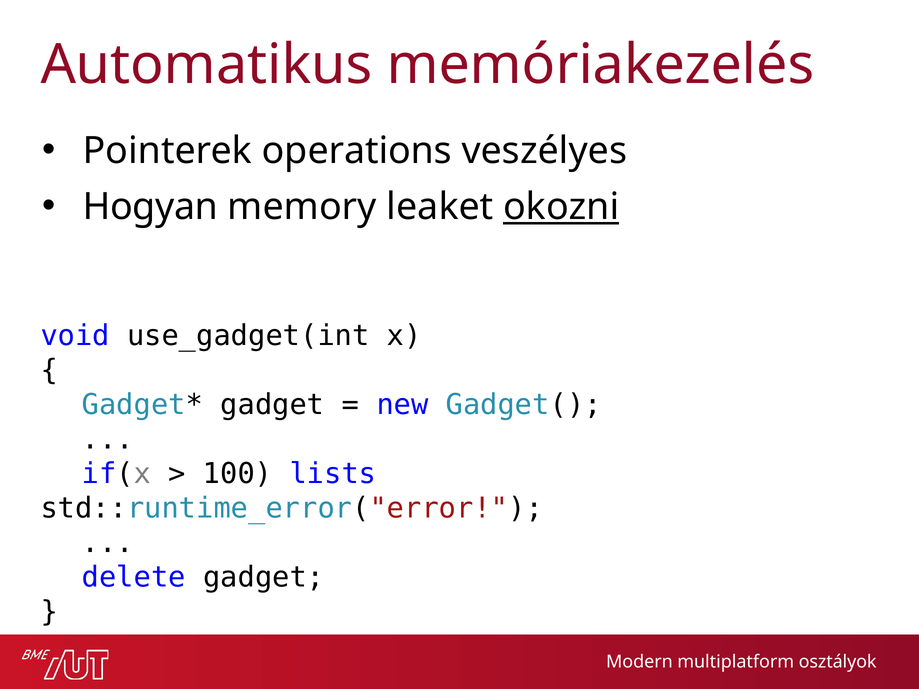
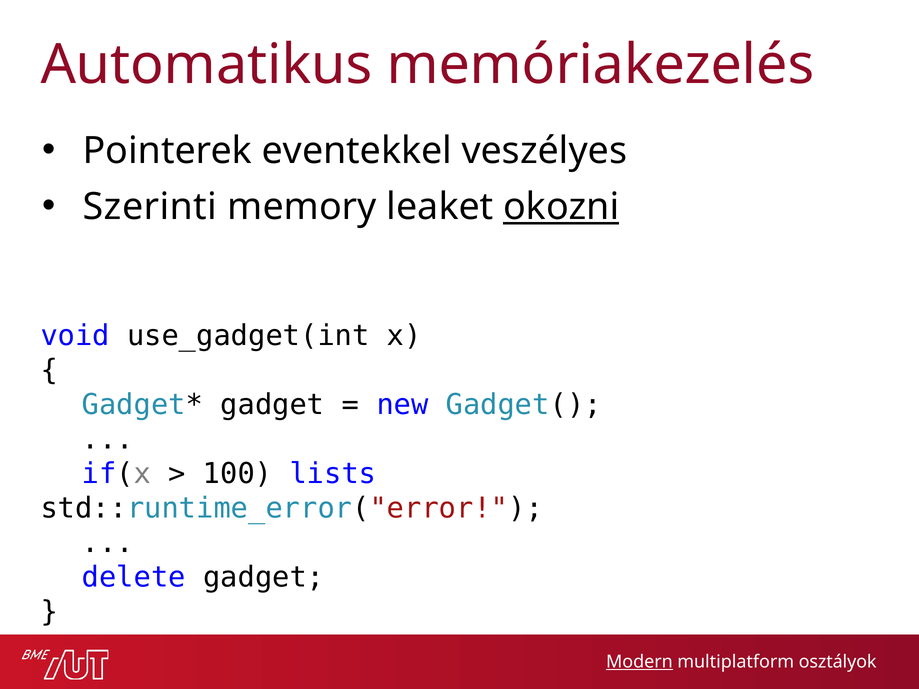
operations: operations -> eventekkel
Hogyan: Hogyan -> Szerinti
Modern underline: none -> present
